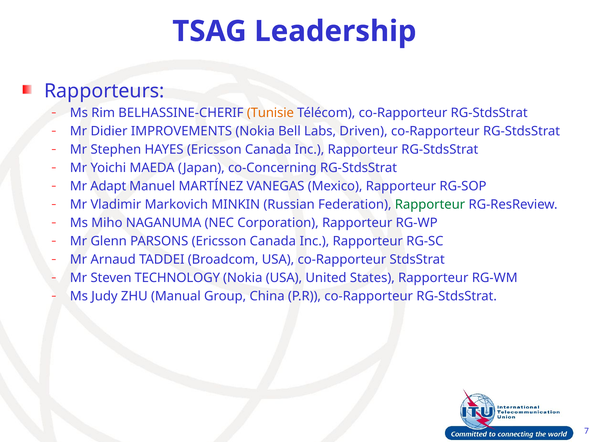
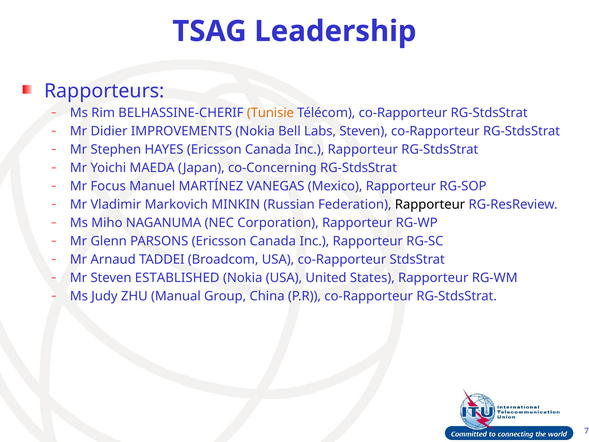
Labs Driven: Driven -> Steven
Adapt: Adapt -> Focus
Rapporteur at (430, 204) colour: green -> black
TECHNOLOGY: TECHNOLOGY -> ESTABLISHED
